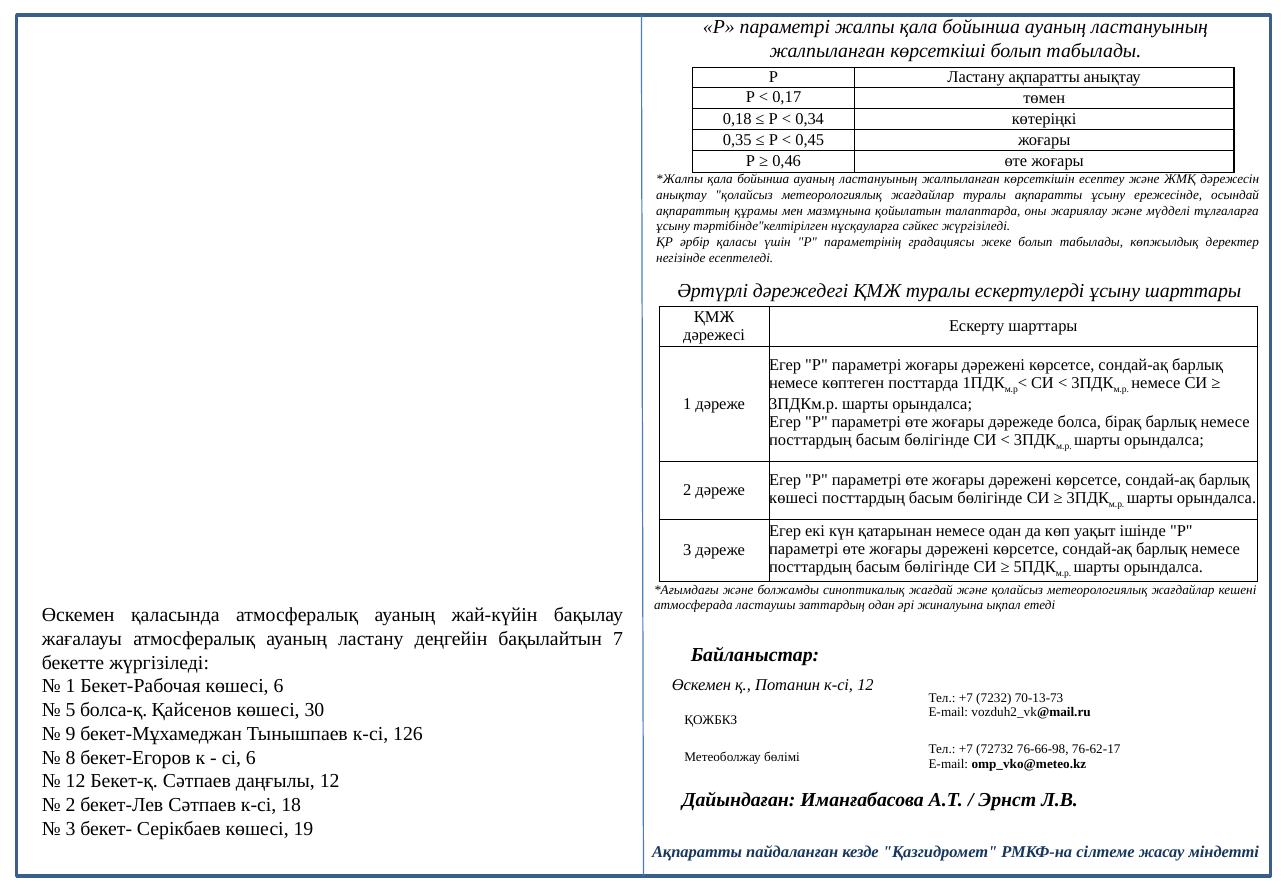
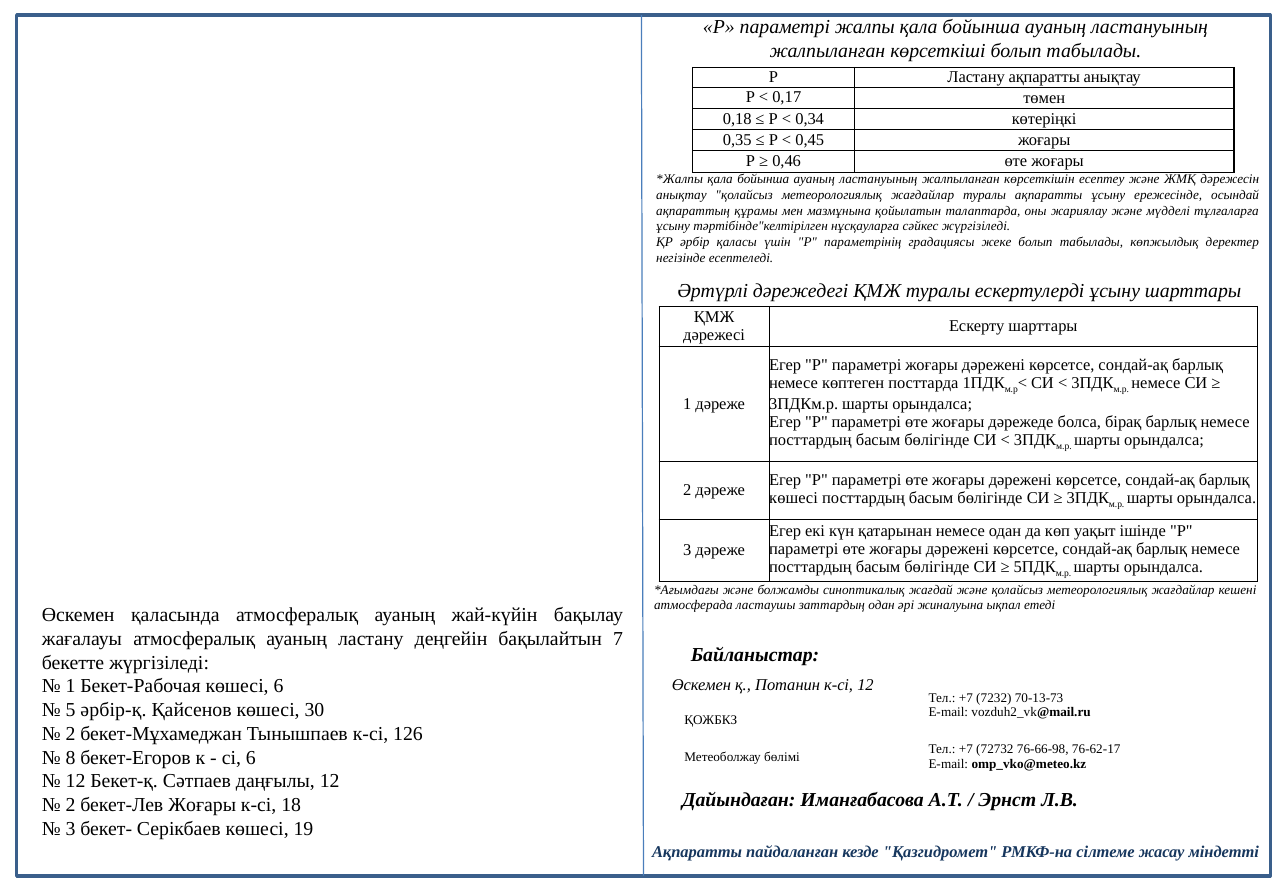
болса-қ: болса-қ -> әрбір-қ
9 at (71, 734): 9 -> 2
бекет-Лев Сәтпаев: Сәтпаев -> Жоғары
